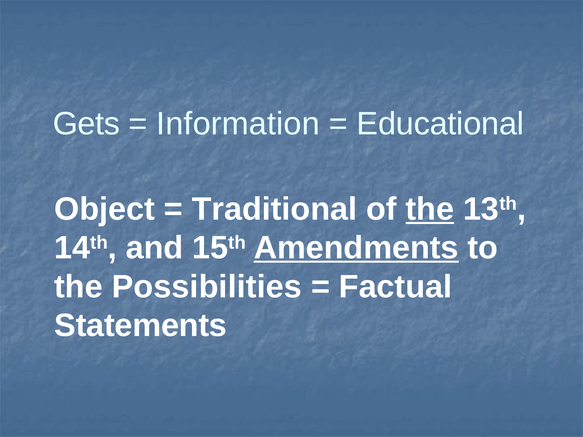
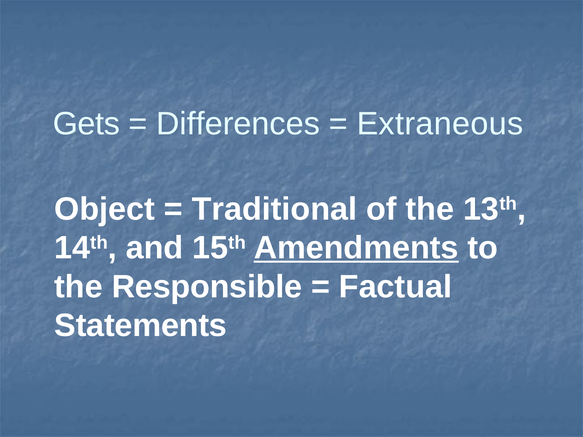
Information: Information -> Differences
Educational: Educational -> Extraneous
the at (430, 209) underline: present -> none
Possibilities: Possibilities -> Responsible
